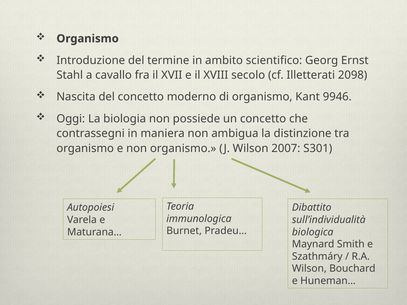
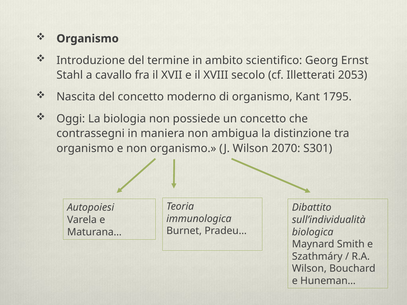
2098: 2098 -> 2053
9946: 9946 -> 1795
2007: 2007 -> 2070
